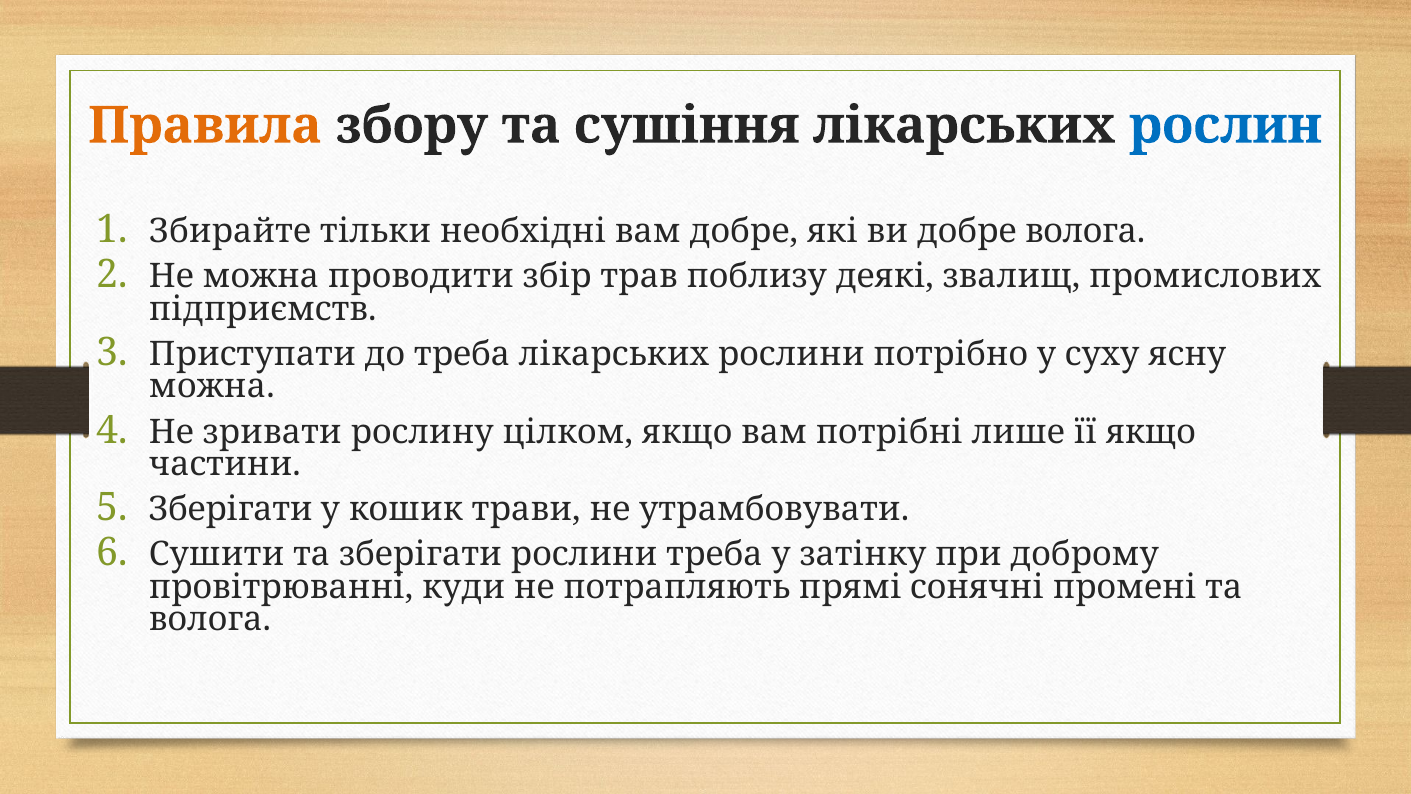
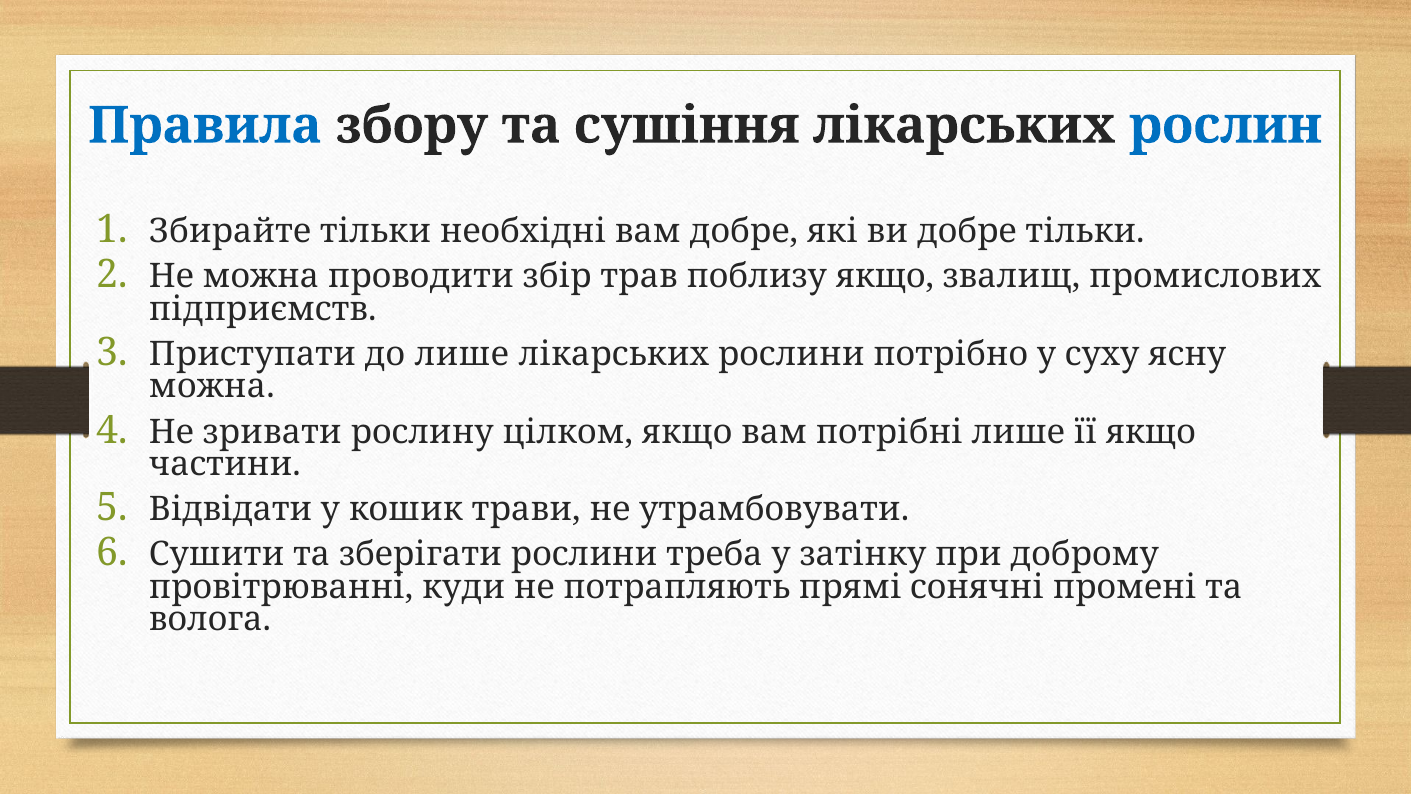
Правила colour: orange -> blue
добре волога: волога -> тільки
поблизу деякі: деякі -> якщо
до треба: треба -> лише
Зберігати at (231, 509): Зберігати -> Відвідати
